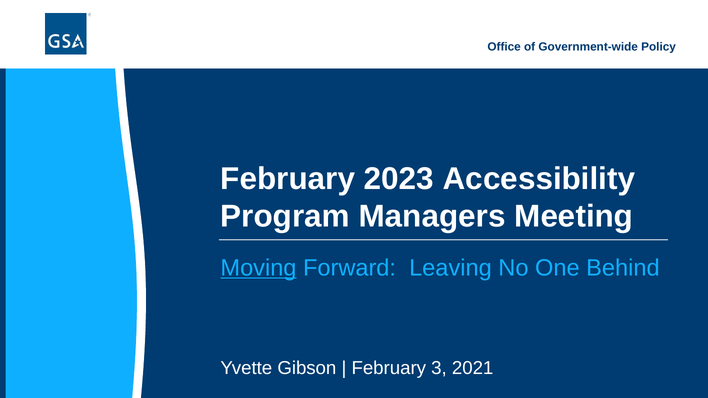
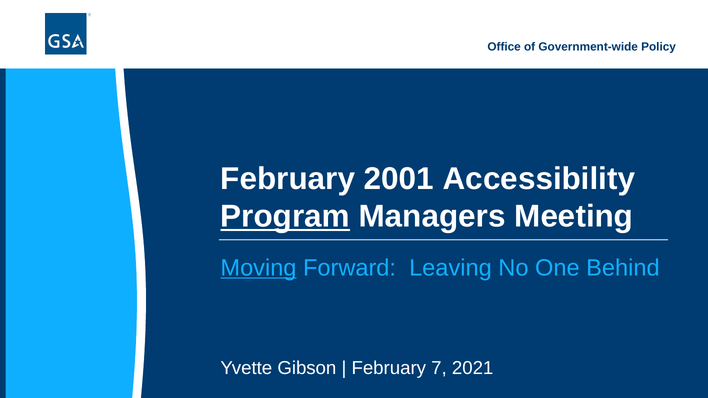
2023: 2023 -> 2001
Program underline: none -> present
3: 3 -> 7
